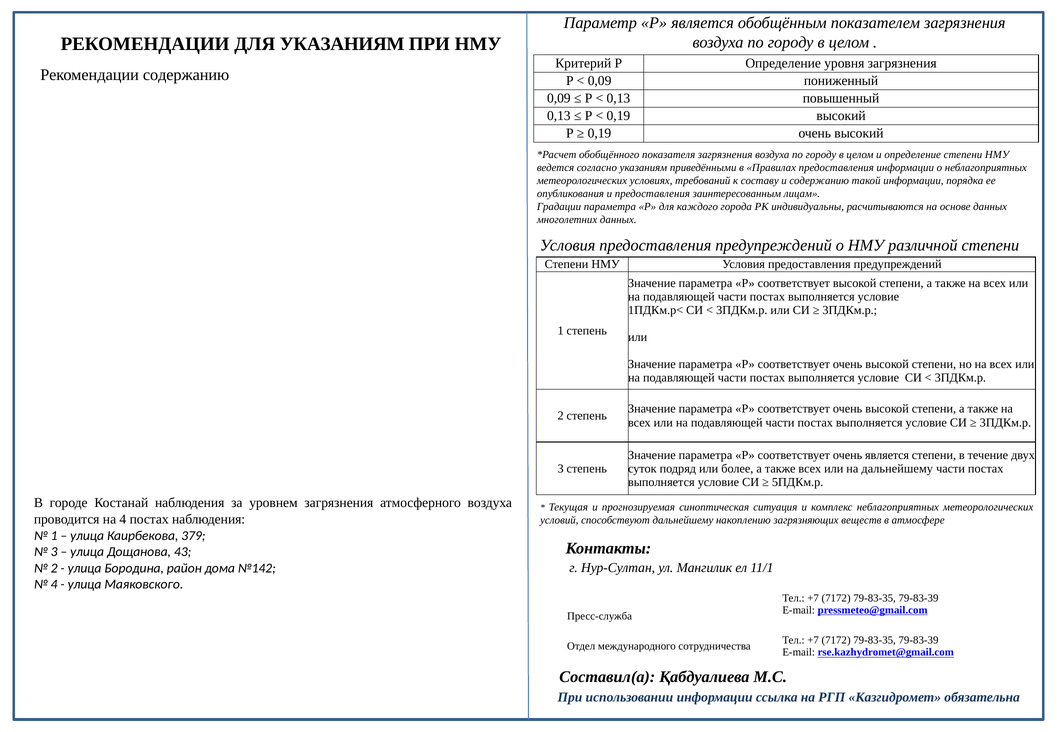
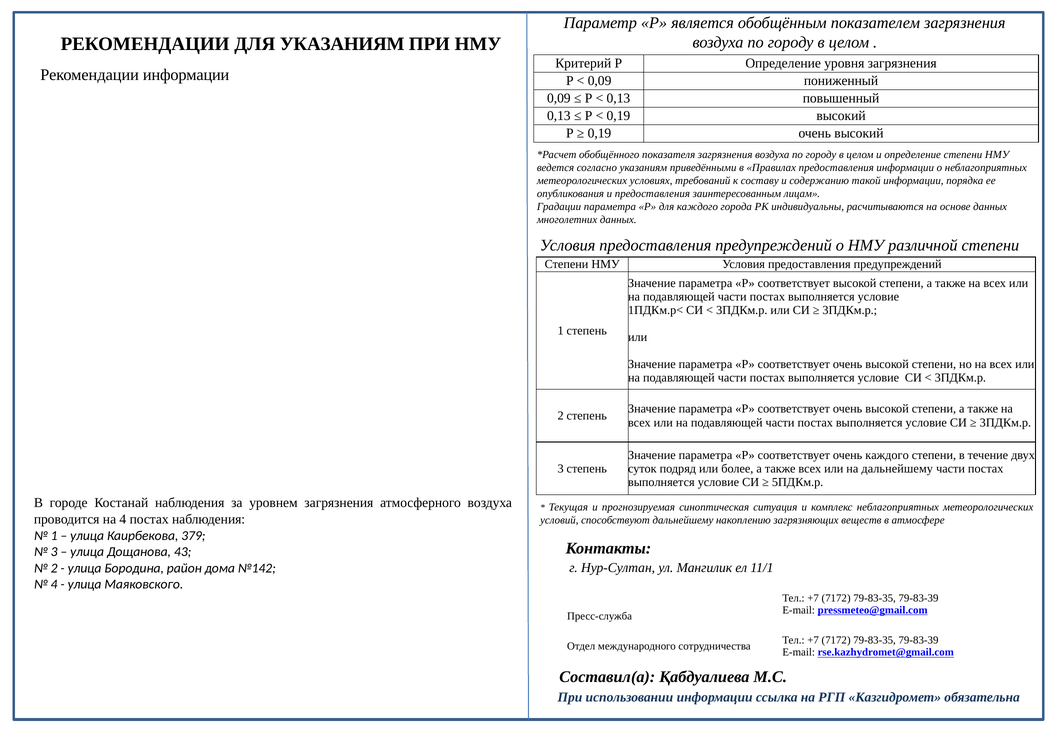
Рекомендации содержанию: содержанию -> информации
очень является: является -> каждого
